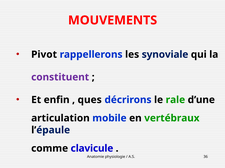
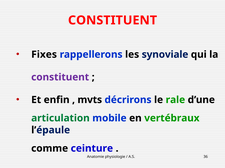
MOUVEMENTS at (113, 20): MOUVEMENTS -> CONSTITUENT
Pivot: Pivot -> Fixes
ques: ques -> mvts
articulation colour: black -> green
clavicule: clavicule -> ceinture
